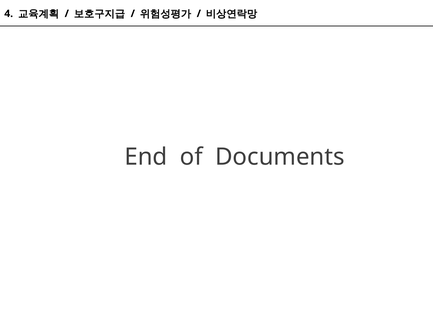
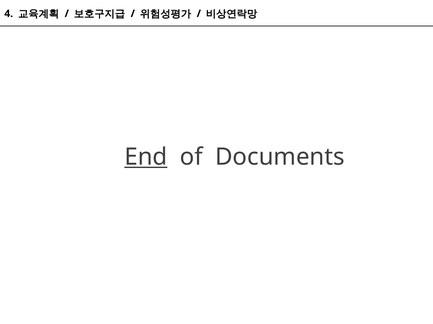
End underline: none -> present
